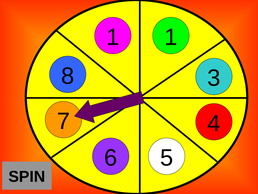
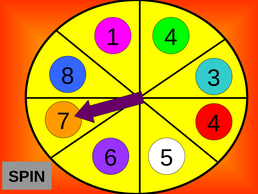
1 1: 1 -> 4
